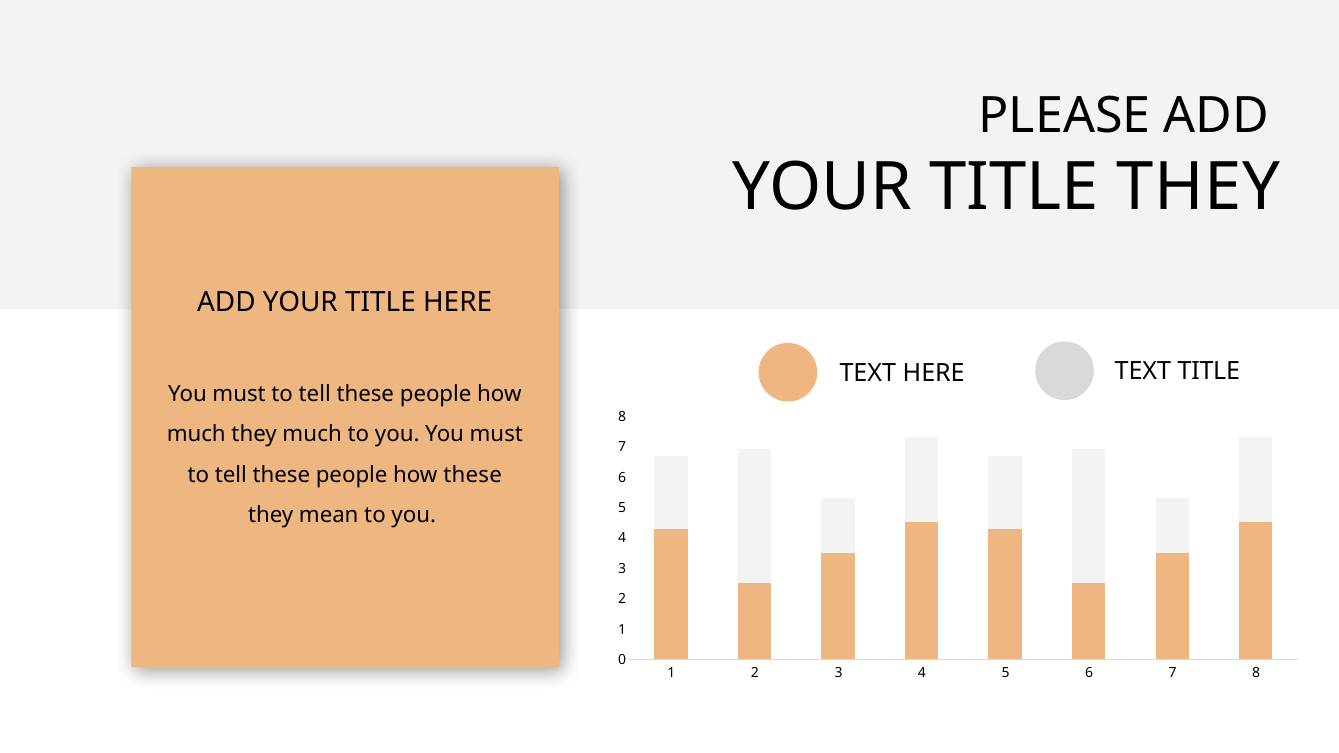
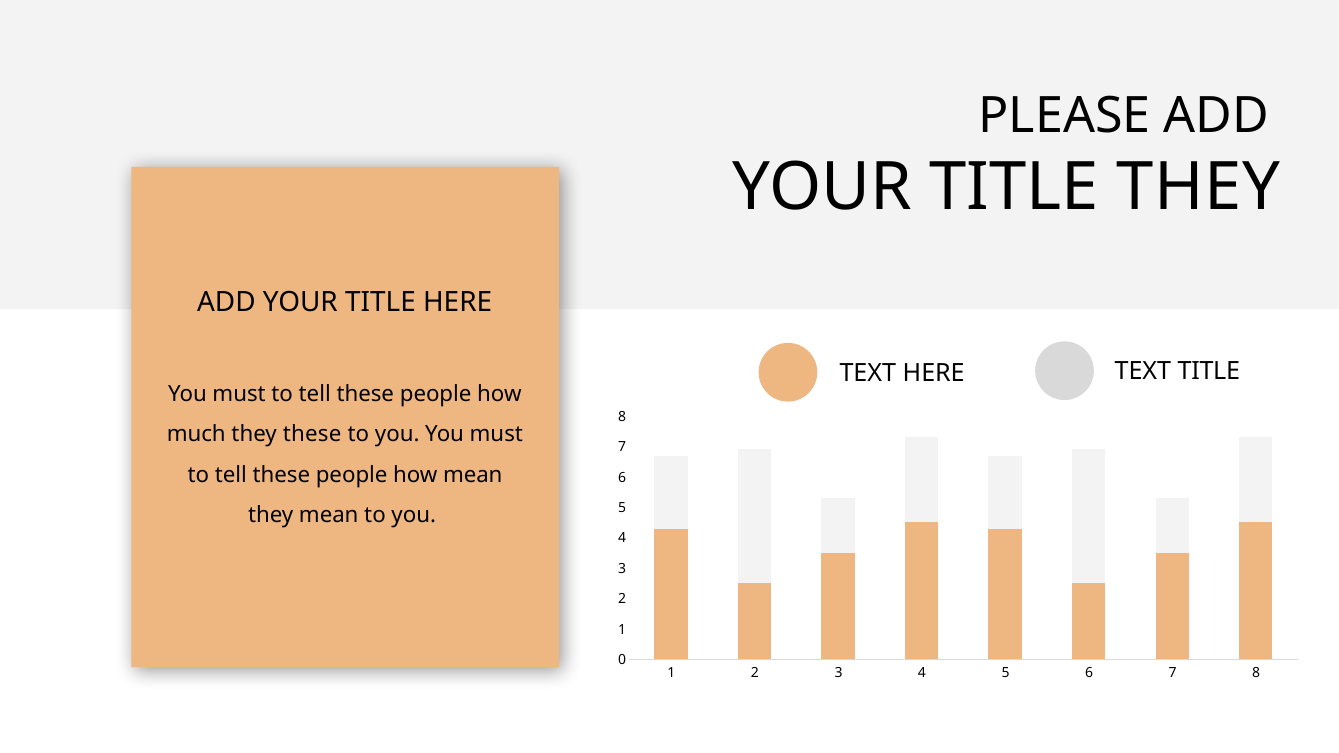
they much: much -> these
how these: these -> mean
